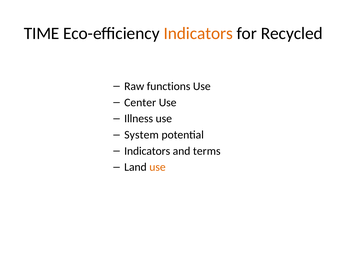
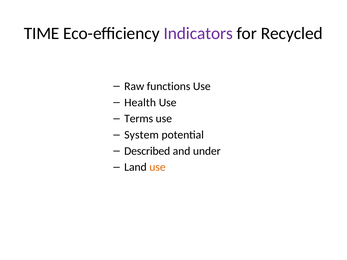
Indicators at (198, 33) colour: orange -> purple
Center: Center -> Health
Illness: Illness -> Terms
Indicators at (147, 151): Indicators -> Described
terms: terms -> under
